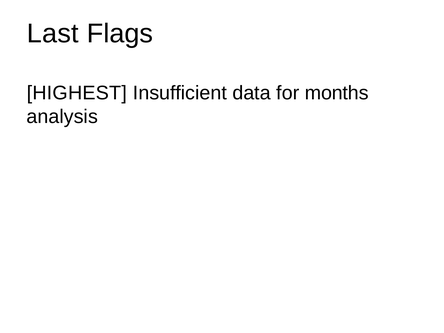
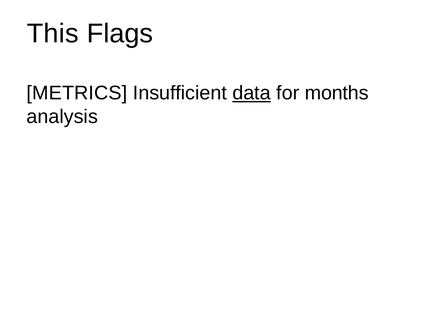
Last: Last -> This
HIGHEST: HIGHEST -> METRICS
data underline: none -> present
